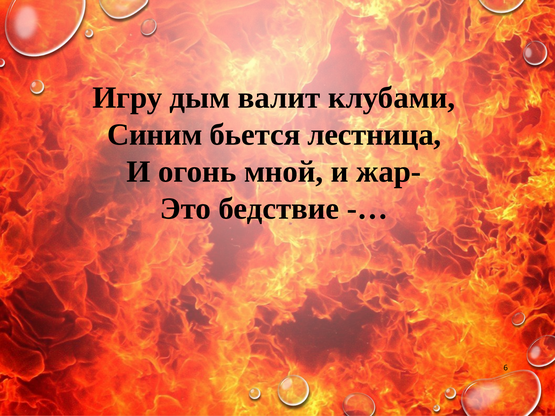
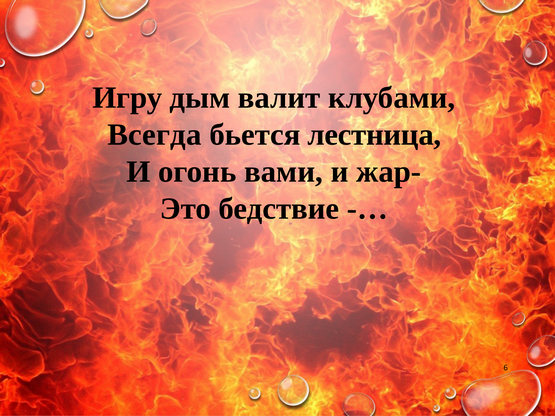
Синим: Синим -> Всегда
мной: мной -> вами
